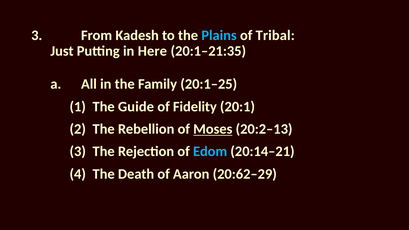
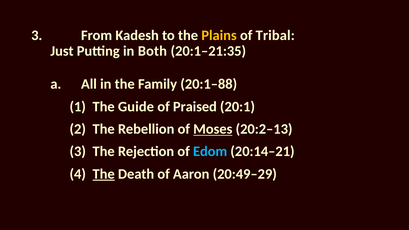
Plains colour: light blue -> yellow
Here: Here -> Both
20:1–25: 20:1–25 -> 20:1–88
Fidelity: Fidelity -> Praised
The at (104, 174) underline: none -> present
20:62–29: 20:62–29 -> 20:49–29
